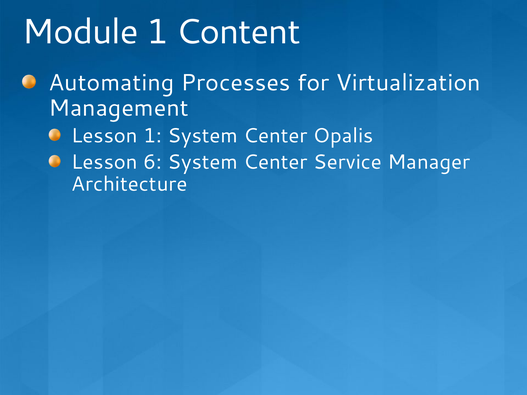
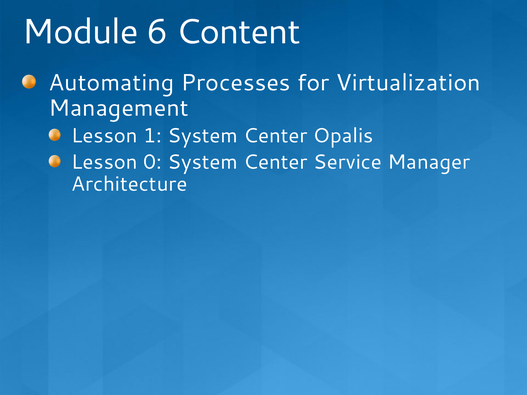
Module 1: 1 -> 6
6: 6 -> 0
